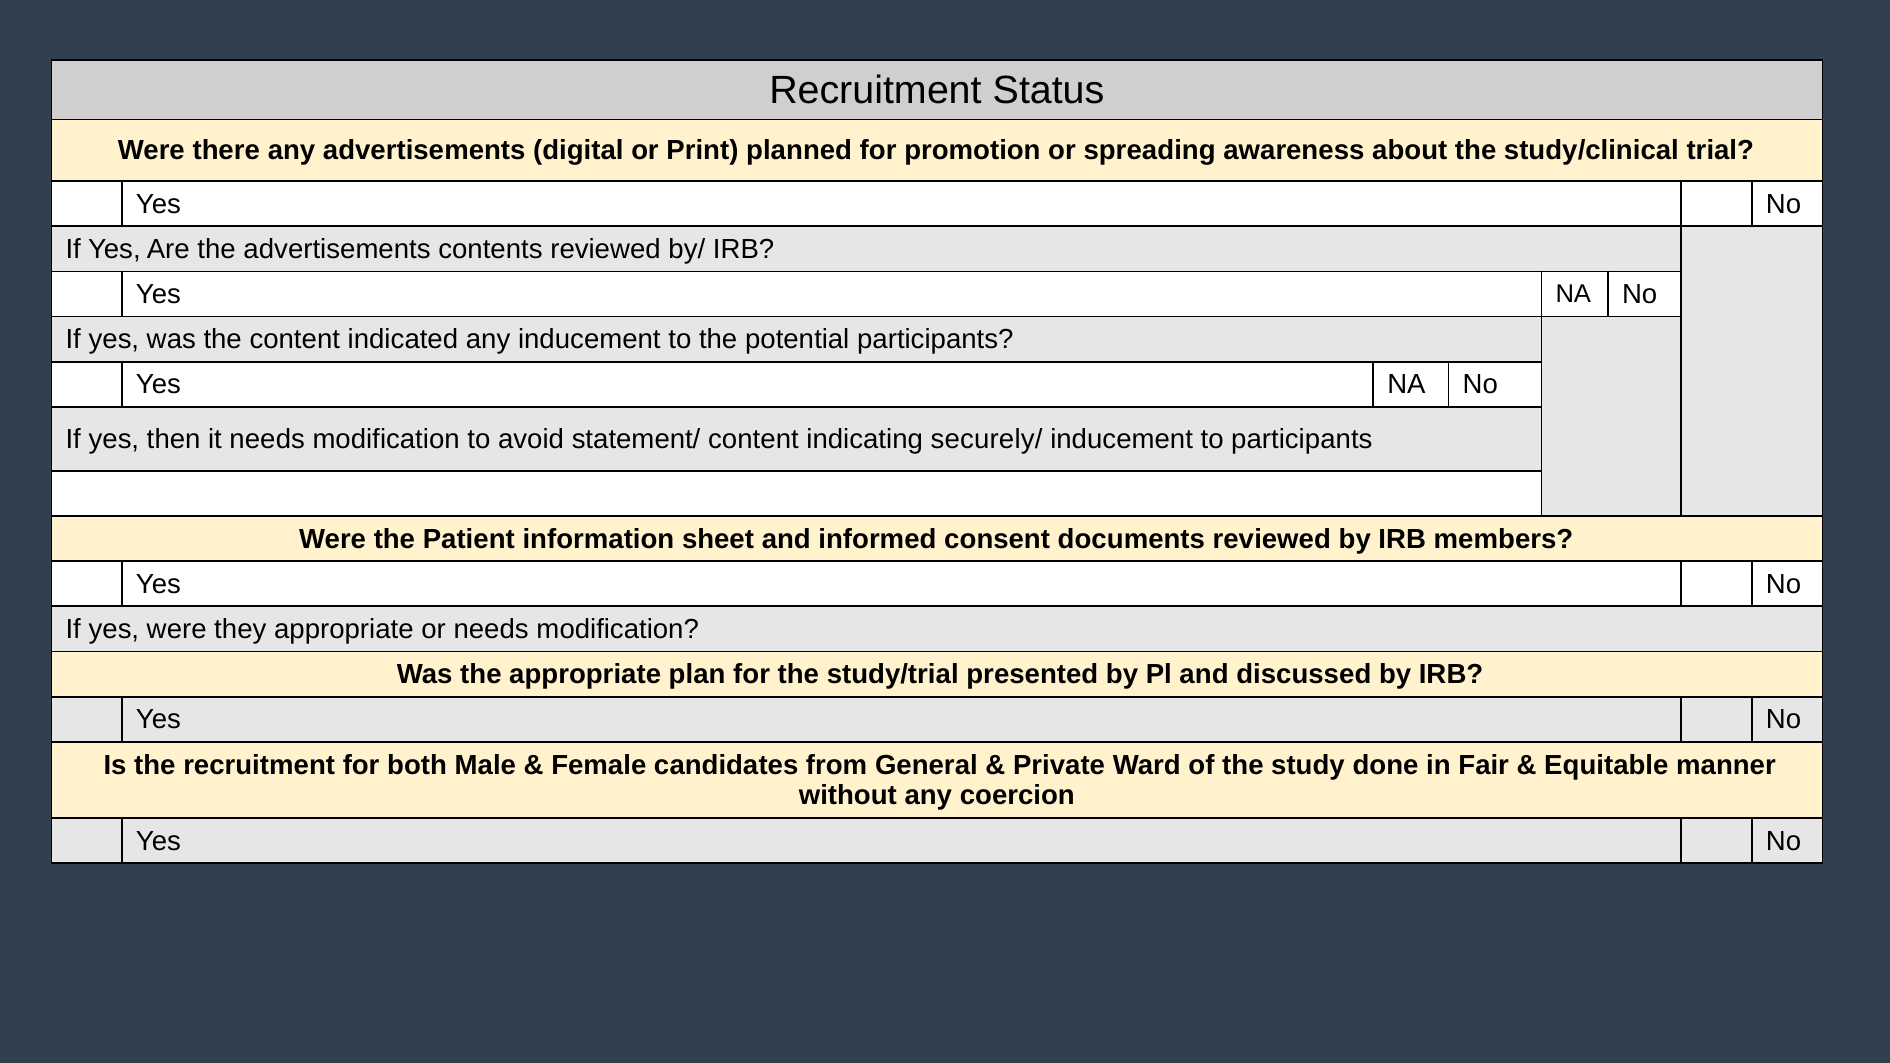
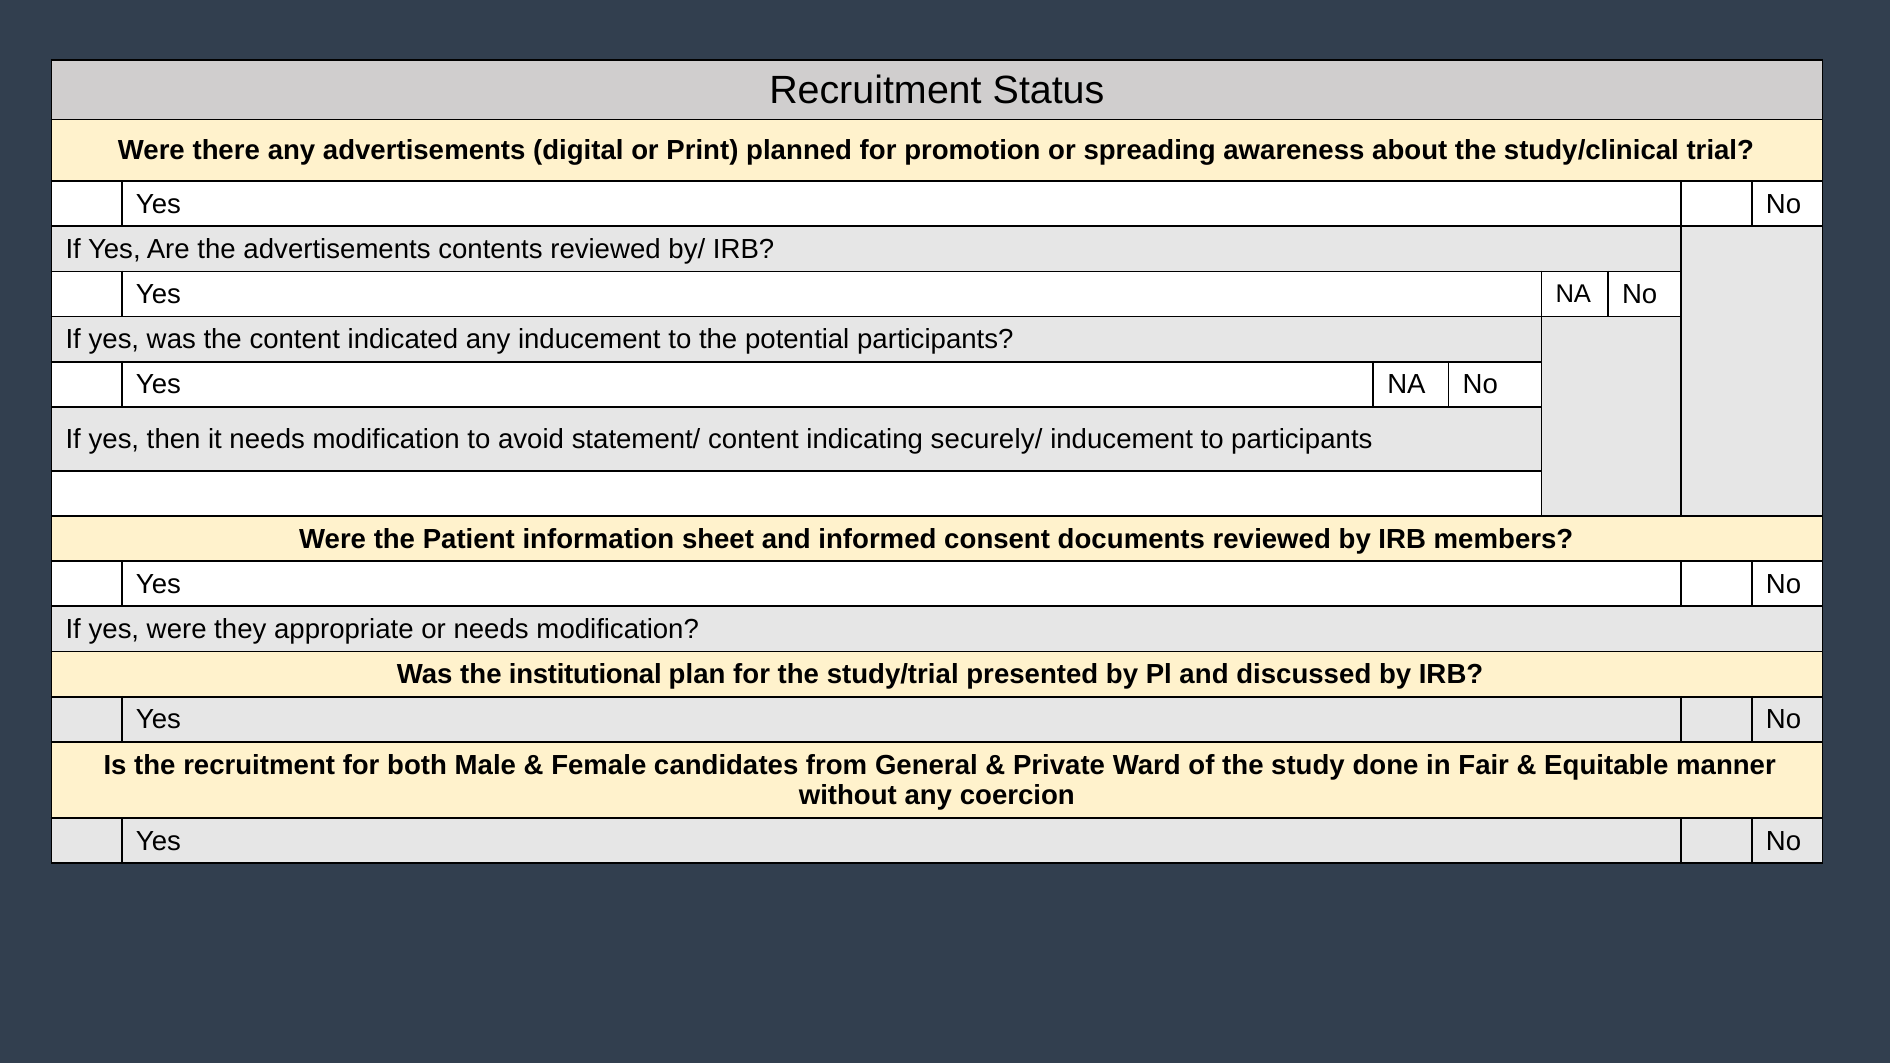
the appropriate: appropriate -> institutional
